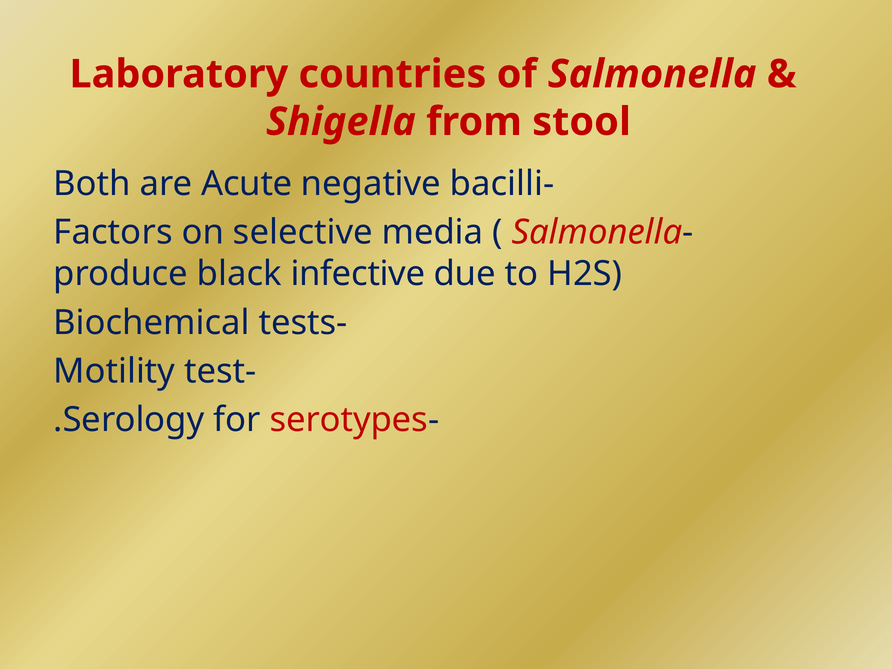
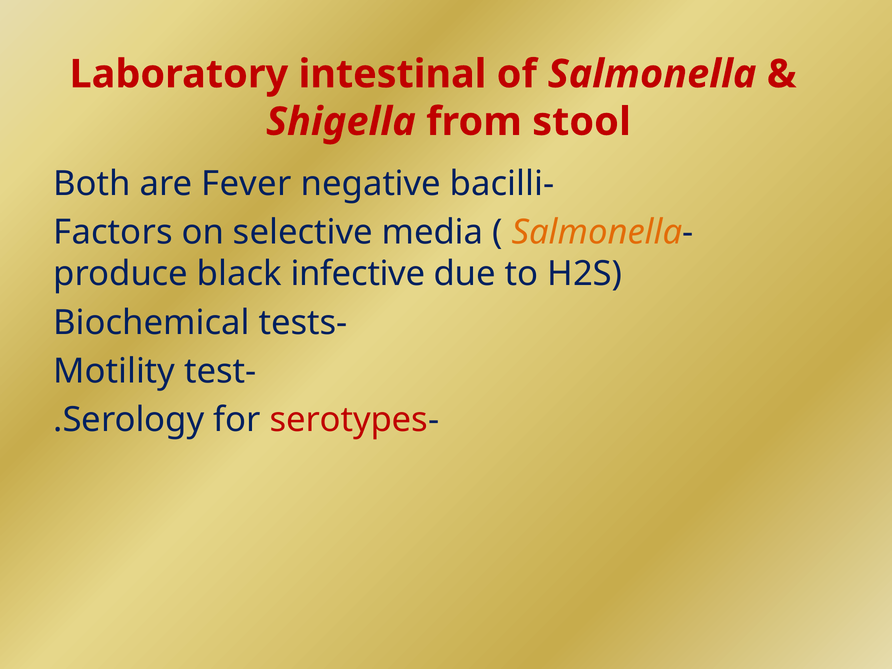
countries: countries -> intestinal
Acute: Acute -> Fever
Salmonella at (597, 232) colour: red -> orange
